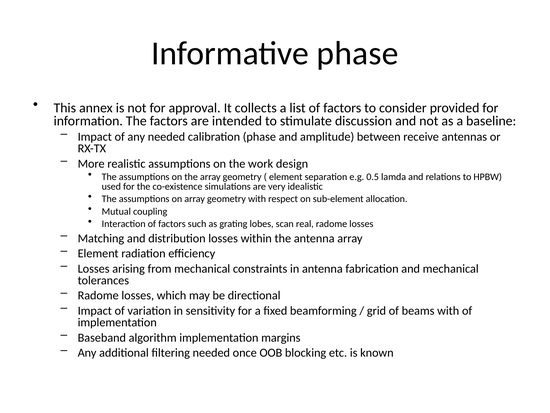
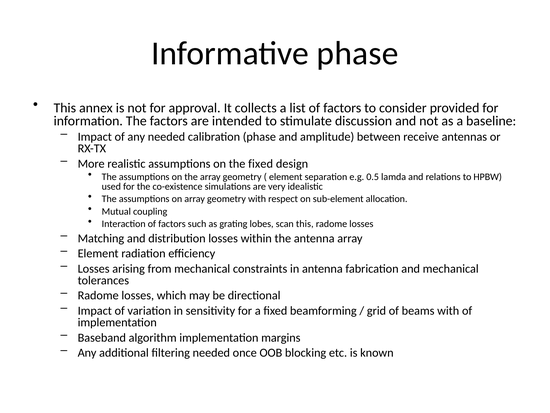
the work: work -> fixed
scan real: real -> this
